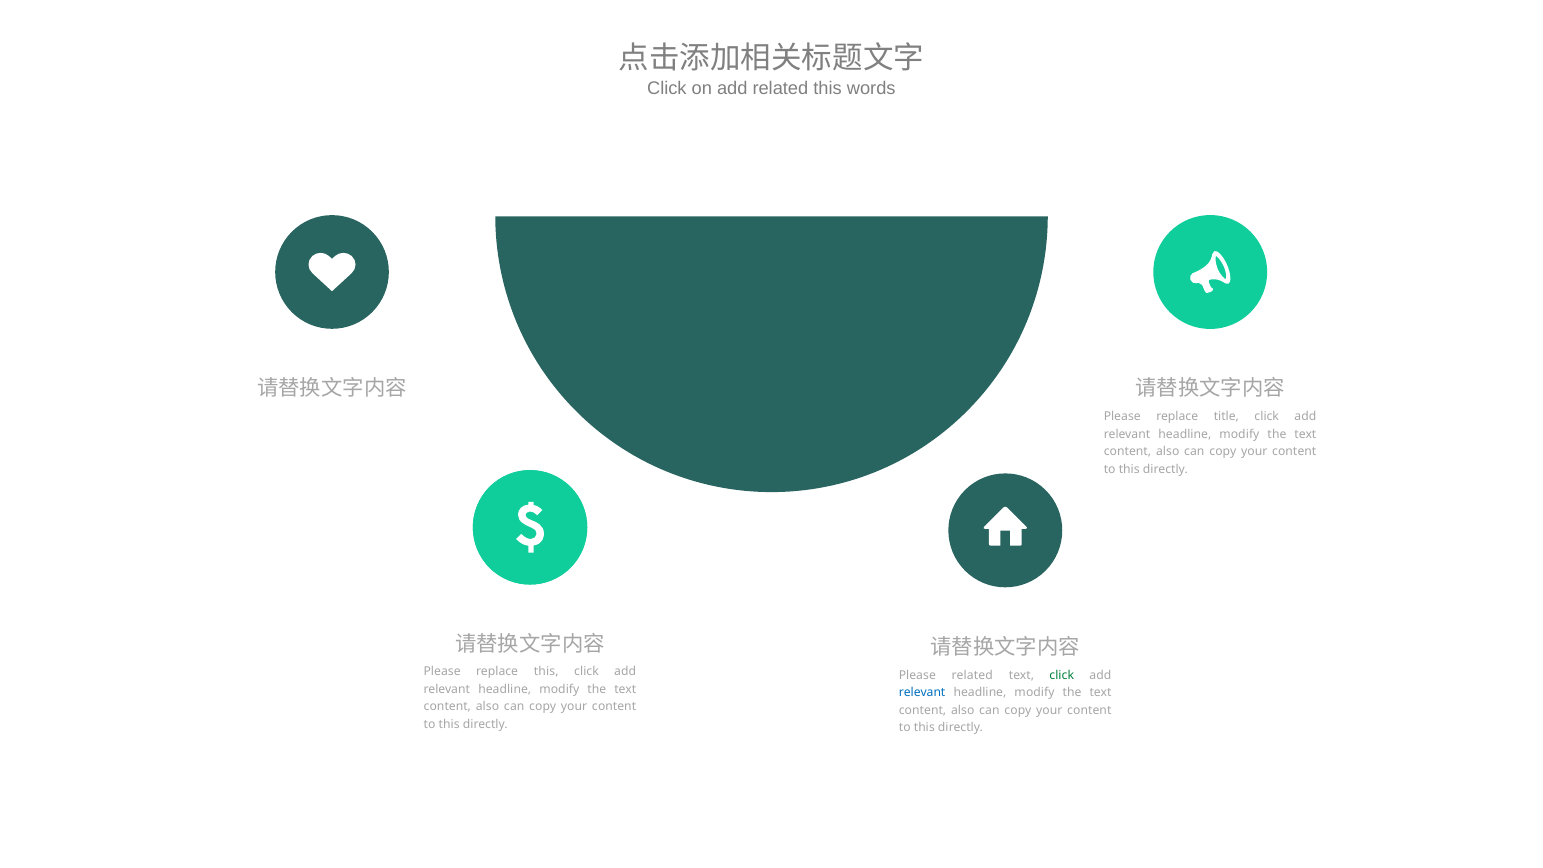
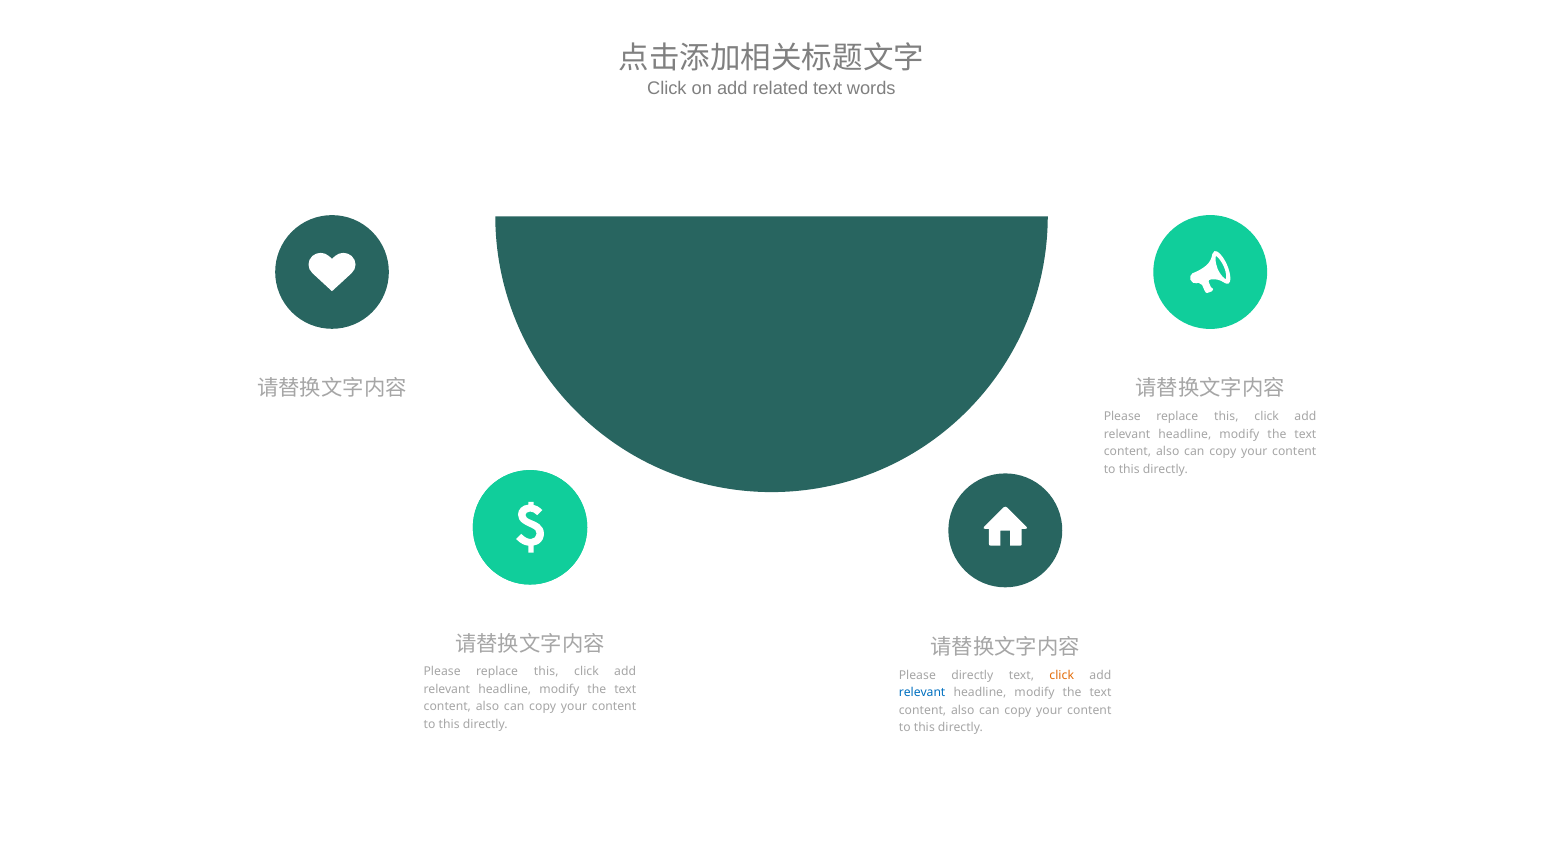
related this: this -> text
title at (1226, 417): title -> this
Please related: related -> directly
click at (1062, 675) colour: green -> orange
